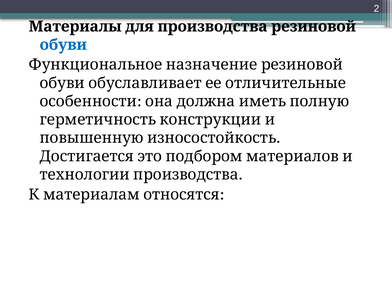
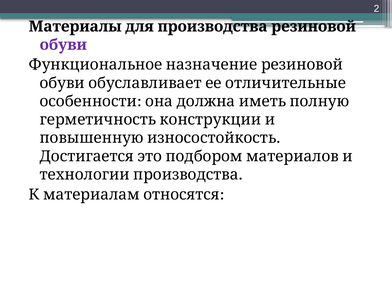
обуви colour: blue -> purple
